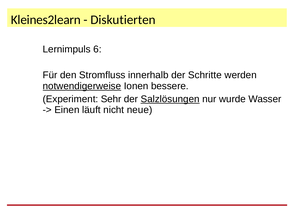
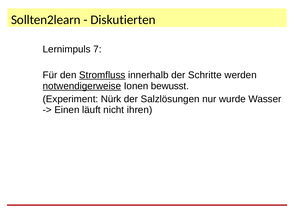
Kleines2learn: Kleines2learn -> Sollten2learn
6: 6 -> 7
Stromfluss underline: none -> present
bessere: bessere -> bewusst
Sehr: Sehr -> Nürk
Salzlösungen underline: present -> none
neue: neue -> ihren
